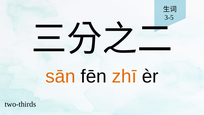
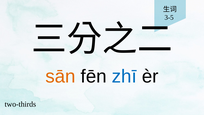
zhī colour: orange -> blue
